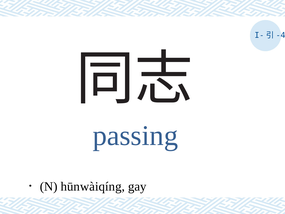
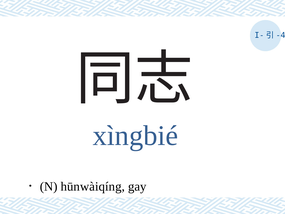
passing: passing -> xìngbié
